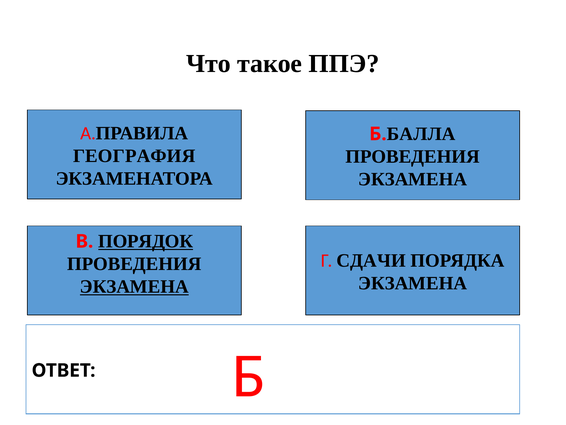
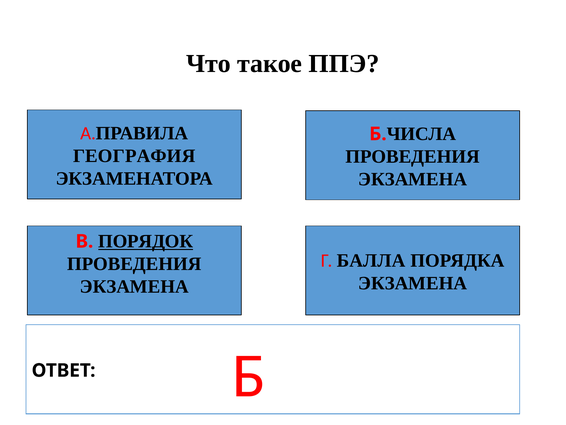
БАЛЛА: БАЛЛА -> ЧИСЛА
СДАЧИ: СДАЧИ -> БАЛЛА
ЭКЗАМЕНА at (134, 286) underline: present -> none
